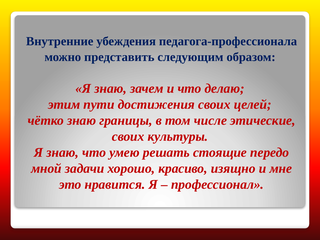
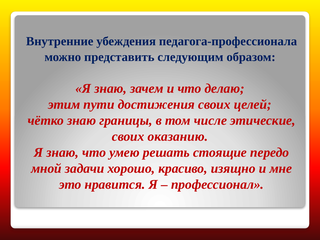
культуры: культуры -> оказанию
